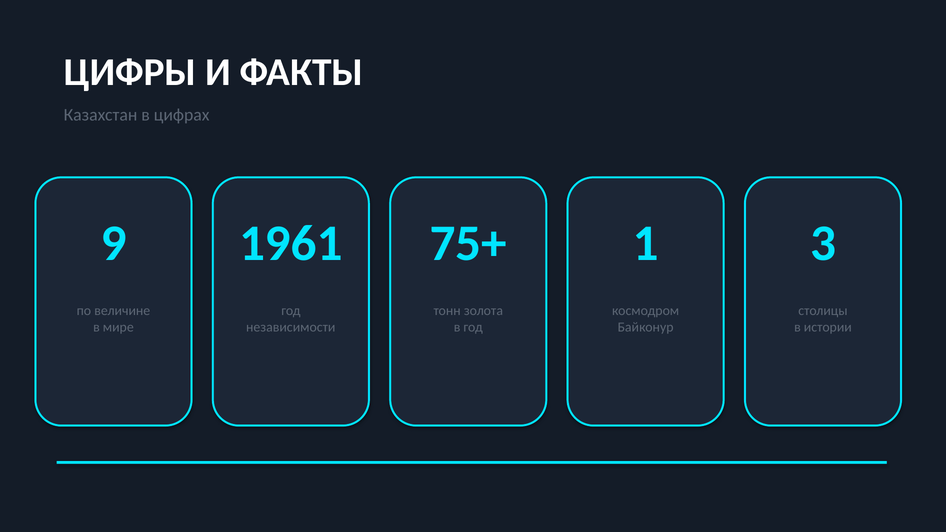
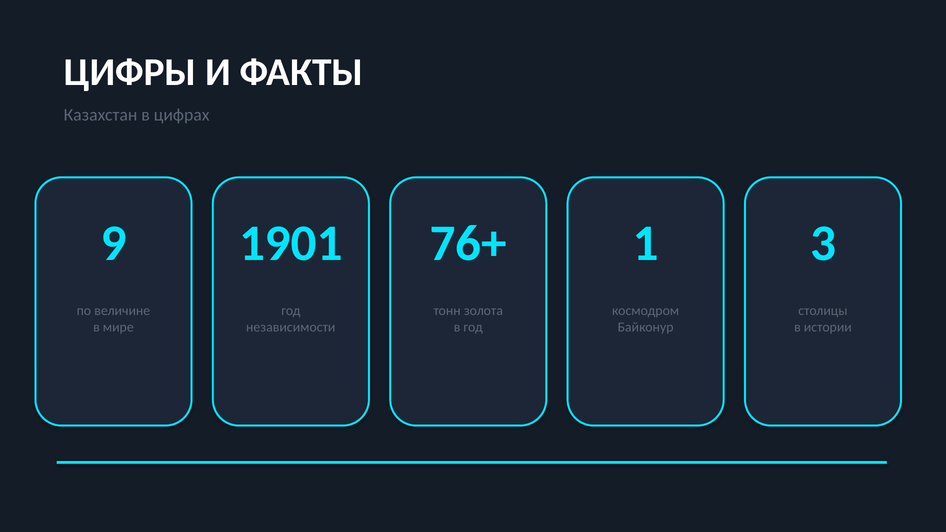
1961: 1961 -> 1901
75+: 75+ -> 76+
